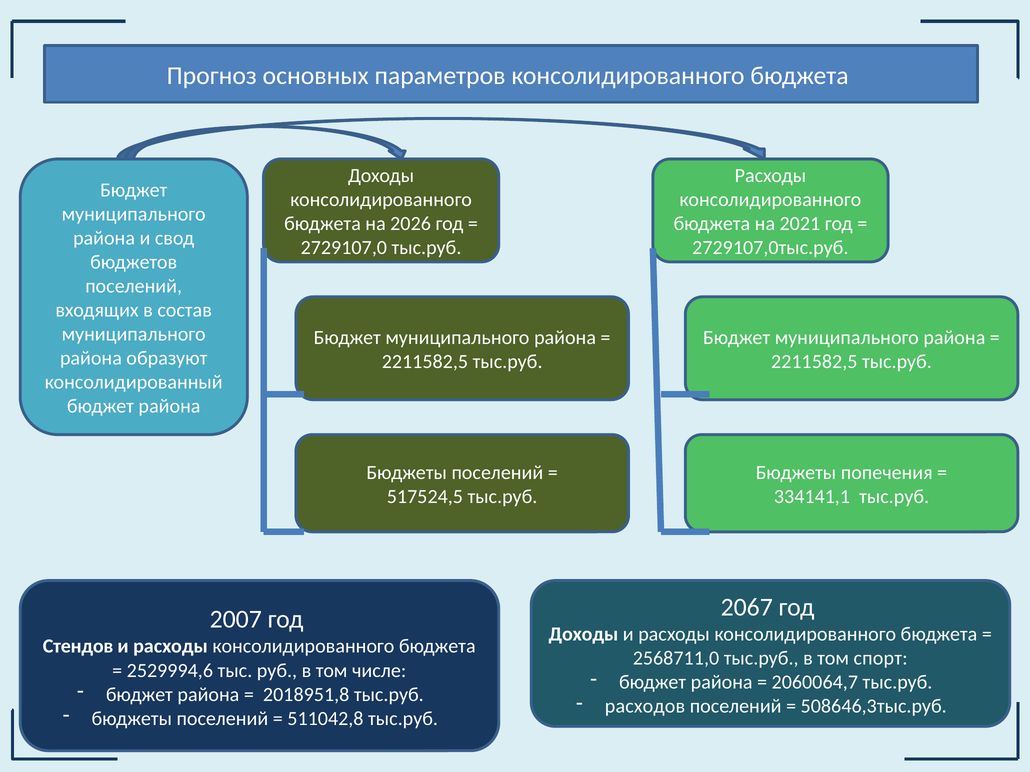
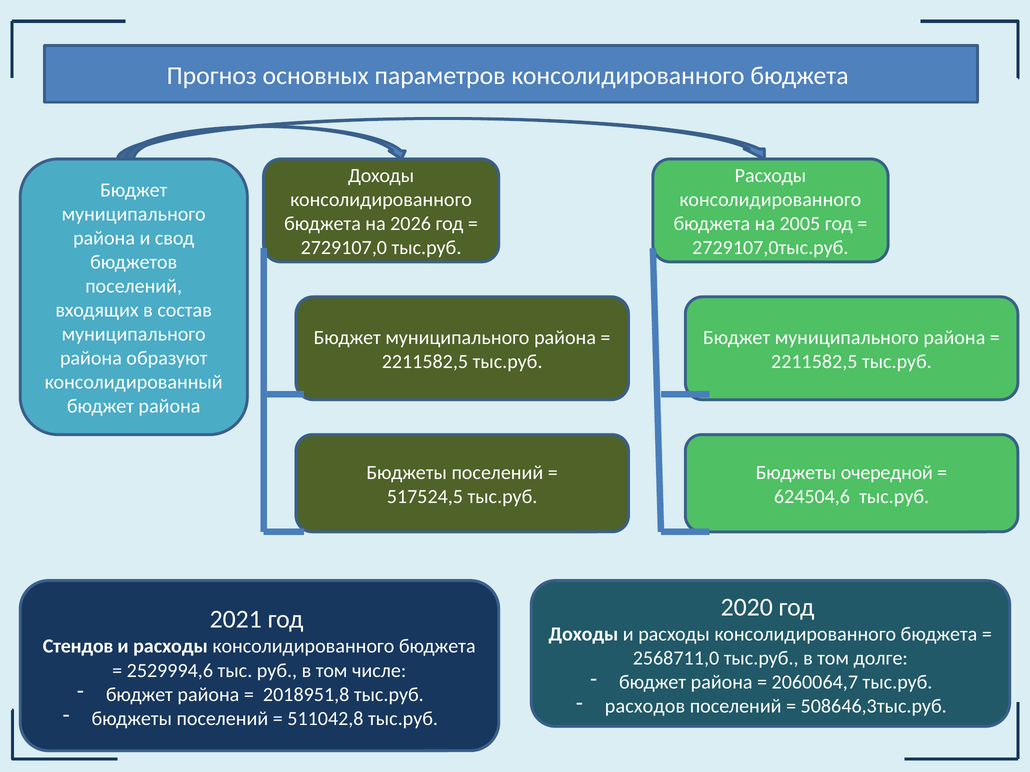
2021: 2021 -> 2005
попечения: попечения -> очередной
334141,1: 334141,1 -> 624504,6
2067: 2067 -> 2020
2007: 2007 -> 2021
спорт: спорт -> долге
